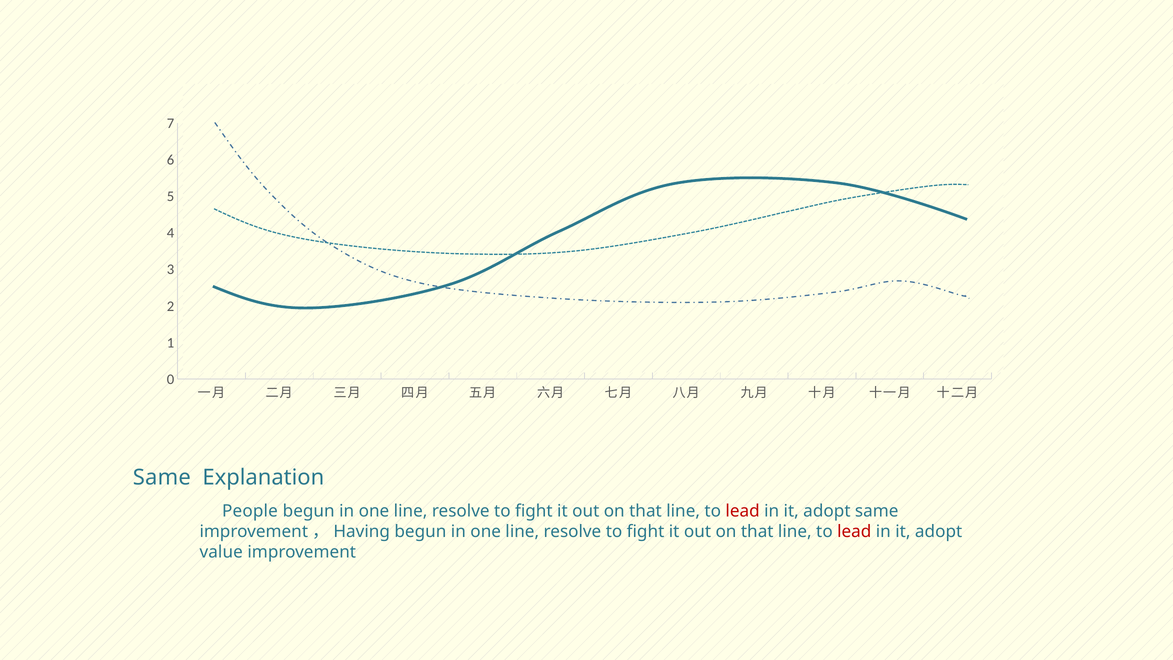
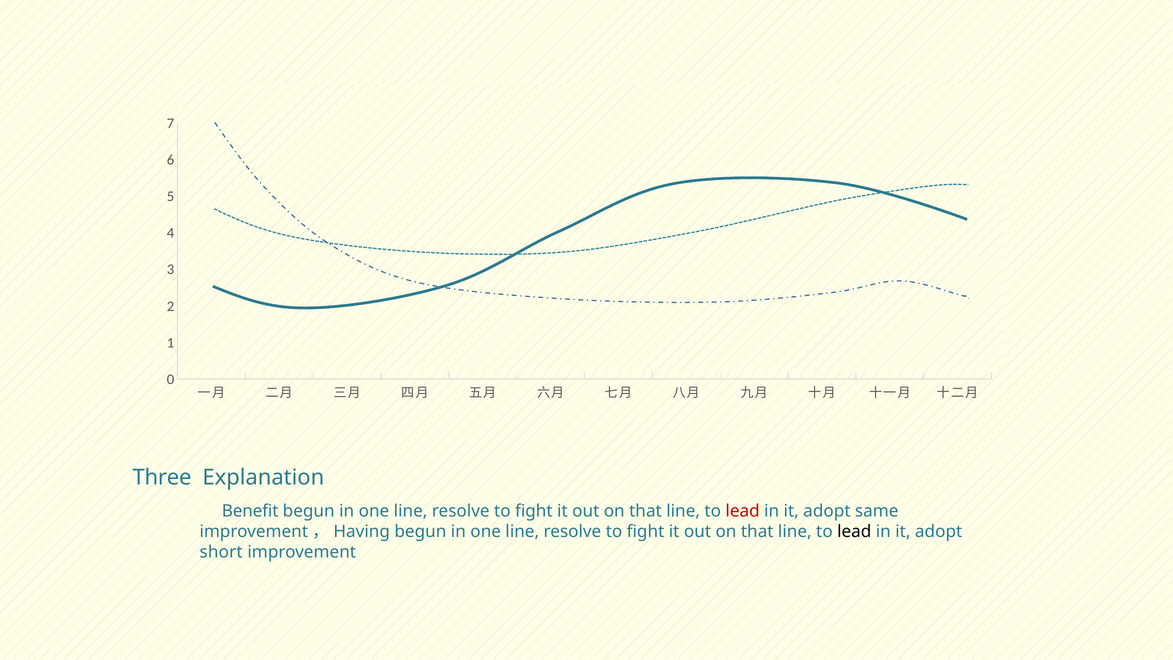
Same at (162, 477): Same -> Three
People: People -> Benefit
lead at (854, 532) colour: red -> black
value: value -> short
